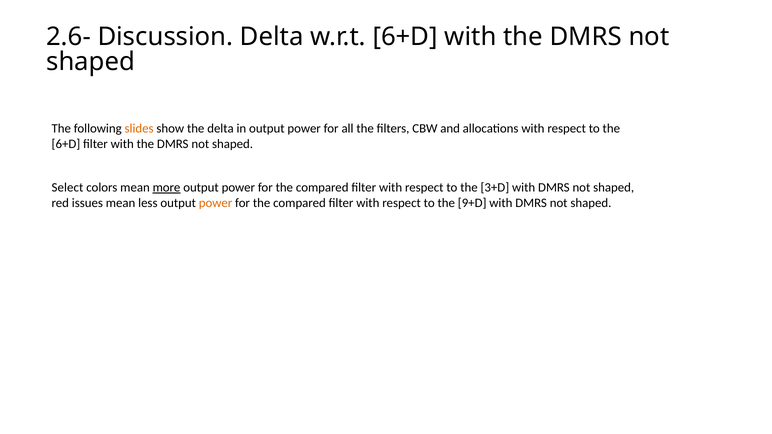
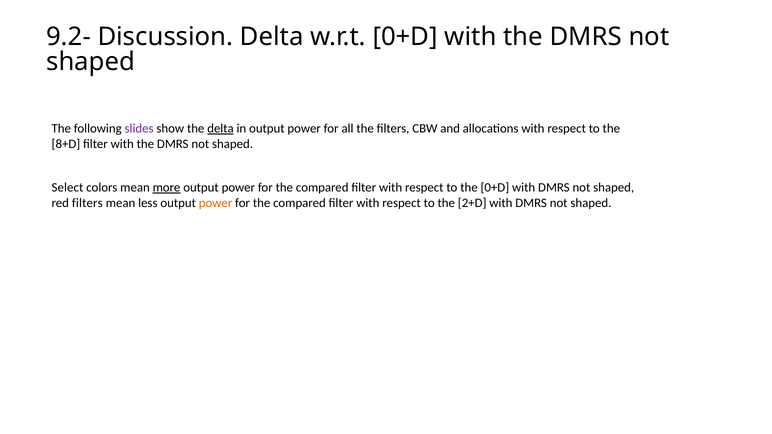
2.6-: 2.6- -> 9.2-
w.r.t 6+D: 6+D -> 0+D
slides colour: orange -> purple
delta at (220, 128) underline: none -> present
6+D at (66, 144): 6+D -> 8+D
the 3+D: 3+D -> 0+D
red issues: issues -> filters
9+D: 9+D -> 2+D
